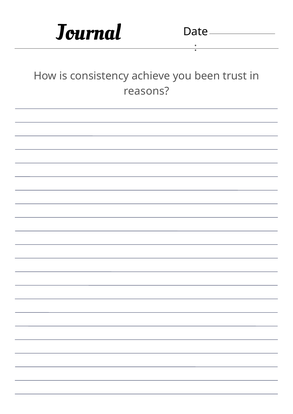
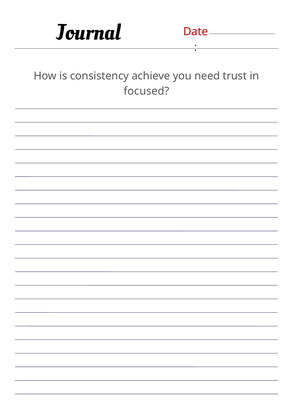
Date colour: black -> red
been: been -> need
reasons: reasons -> focused
